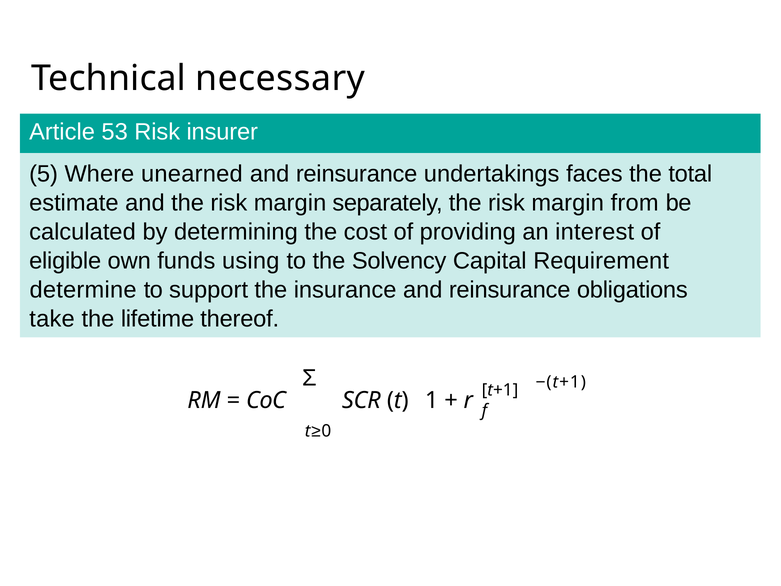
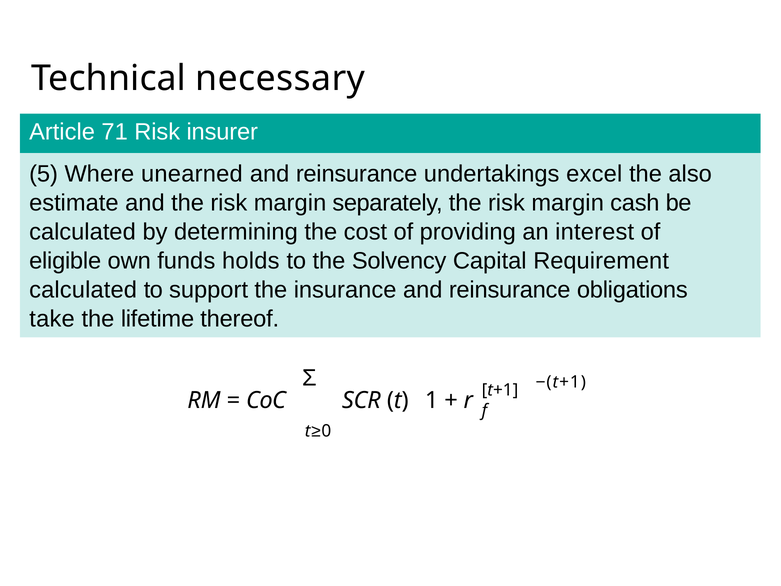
53: 53 -> 71
faces: faces -> excel
total: total -> also
from: from -> cash
using: using -> holds
determine at (83, 290): determine -> calculated
